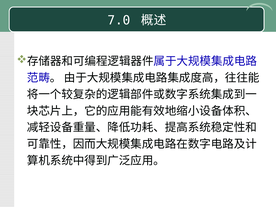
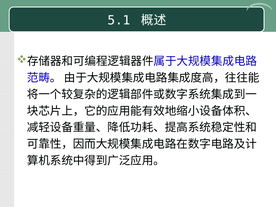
7.0: 7.0 -> 5.1
